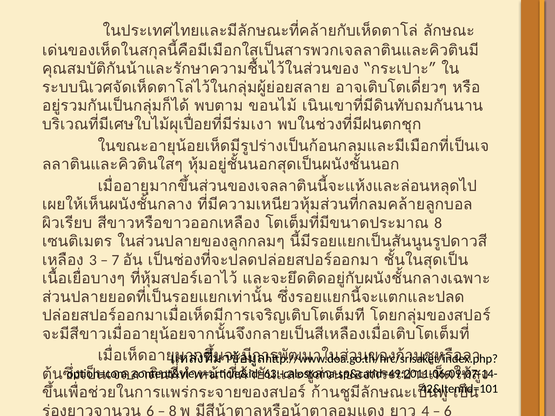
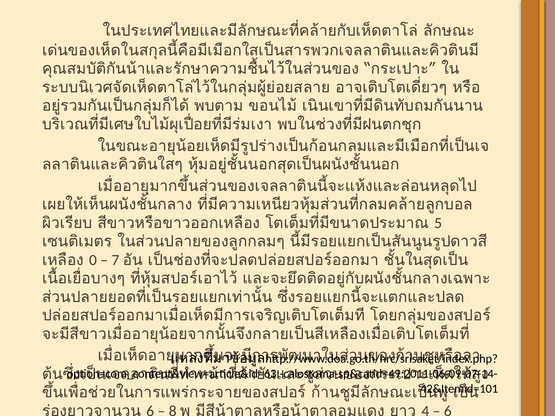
8 at (438, 223): 8 -> 5
3: 3 -> 0
